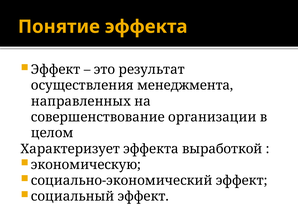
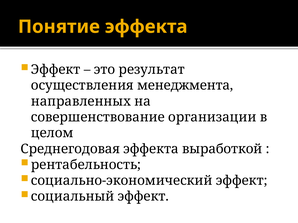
Характеризует: Характеризует -> Среднегодовая
экономическую: экономическую -> рентабельность
